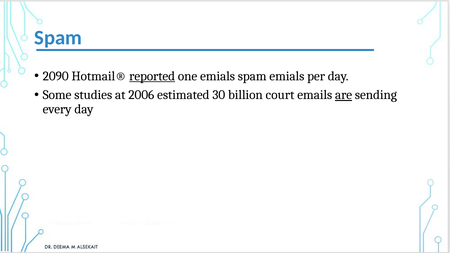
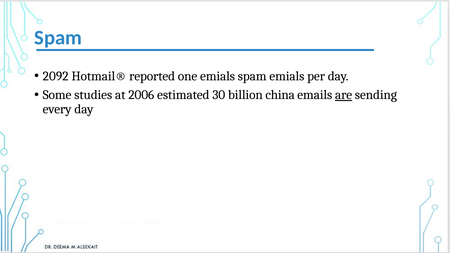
2090: 2090 -> 2092
reported underline: present -> none
court: court -> china
